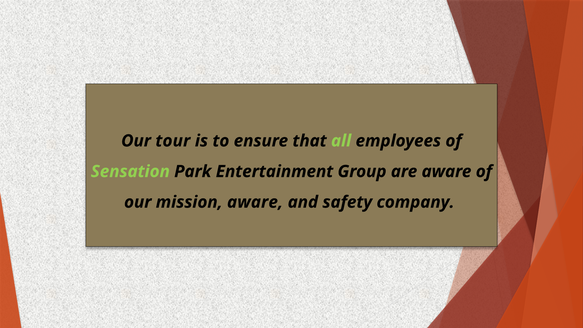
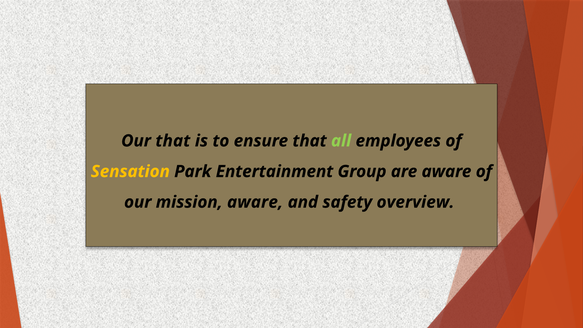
Our tour: tour -> that
Sensation colour: light green -> yellow
company: company -> overview
